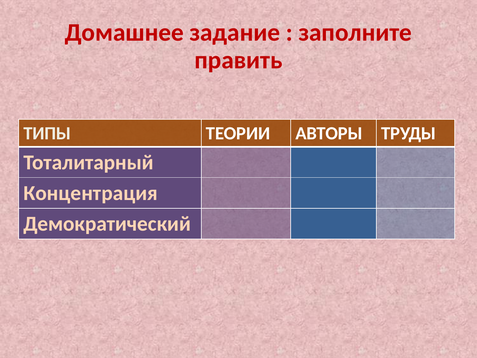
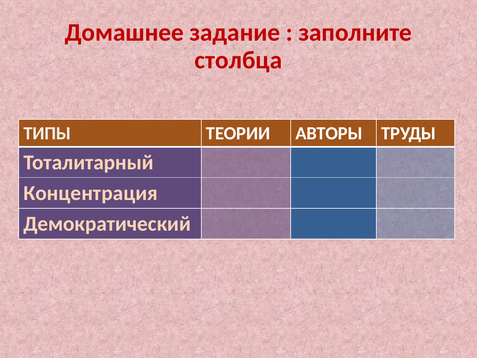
править: править -> столбца
